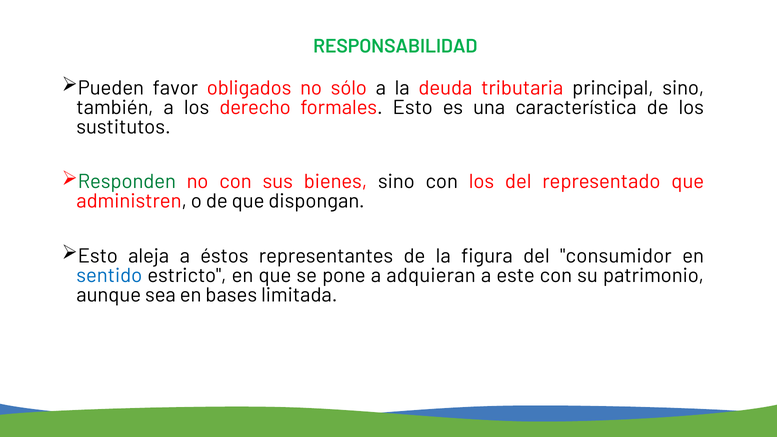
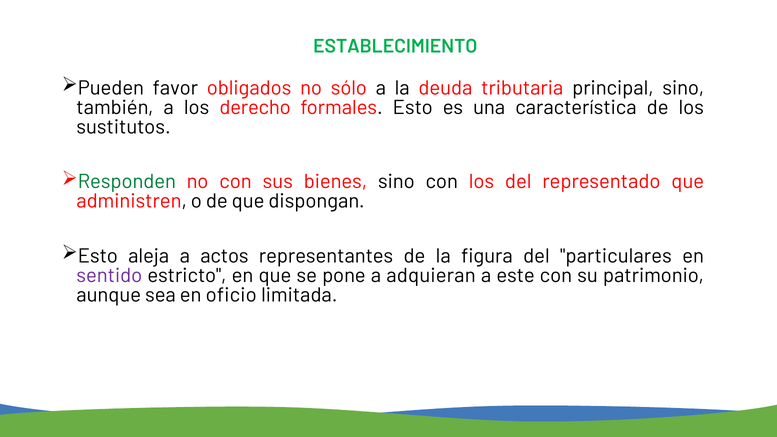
RESPONSABILIDAD: RESPONSABILIDAD -> ESTABLECIMIENTO
éstos: éstos -> actos
consumidor: consumidor -> particulares
sentido colour: blue -> purple
bases: bases -> oficio
